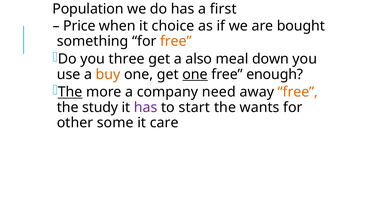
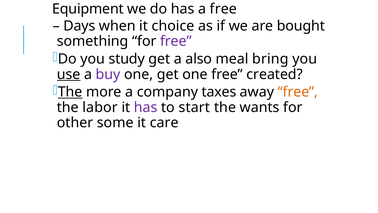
Population: Population -> Equipment
a first: first -> free
Price: Price -> Days
free at (176, 41) colour: orange -> purple
three: three -> study
down: down -> bring
use underline: none -> present
buy colour: orange -> purple
one at (195, 74) underline: present -> none
enough: enough -> created
need: need -> taxes
study: study -> labor
